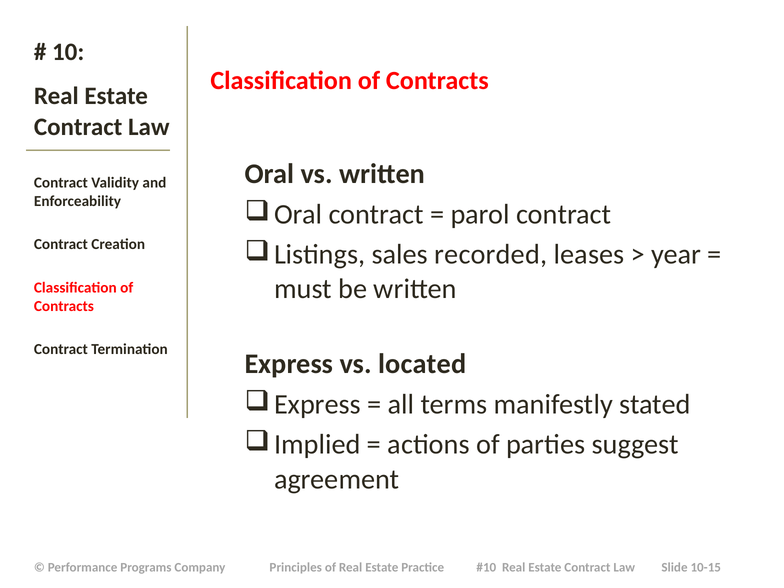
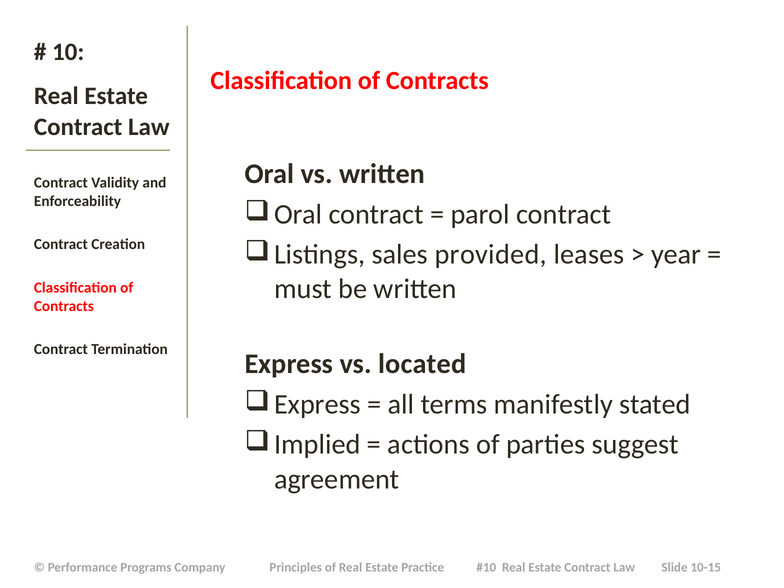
recorded: recorded -> provided
